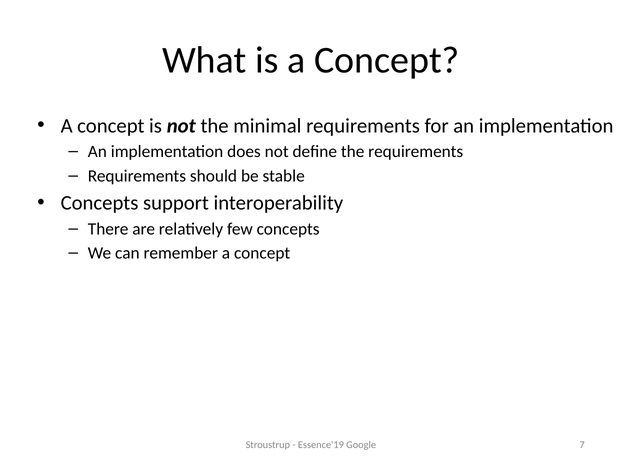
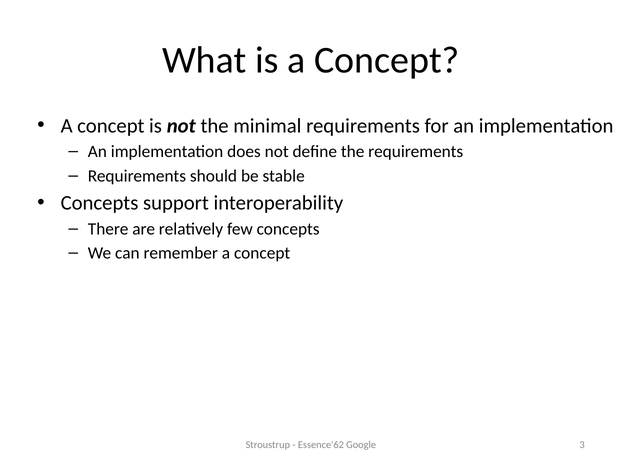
Essence'19: Essence'19 -> Essence'62
7: 7 -> 3
